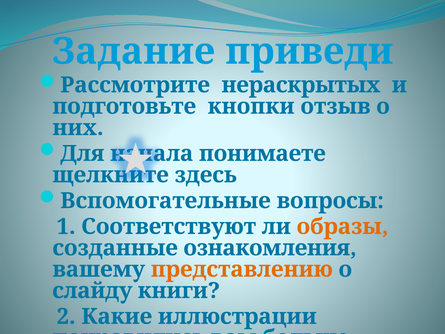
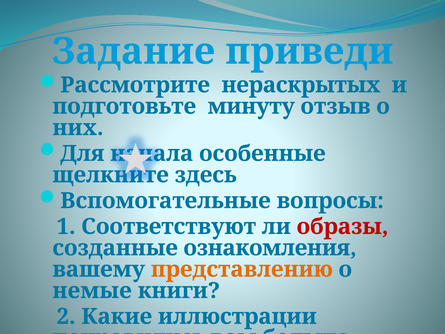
кнопки: кнопки -> минуту
понимаете: понимаете -> особенные
образы colour: orange -> red
слайду: слайду -> немые
